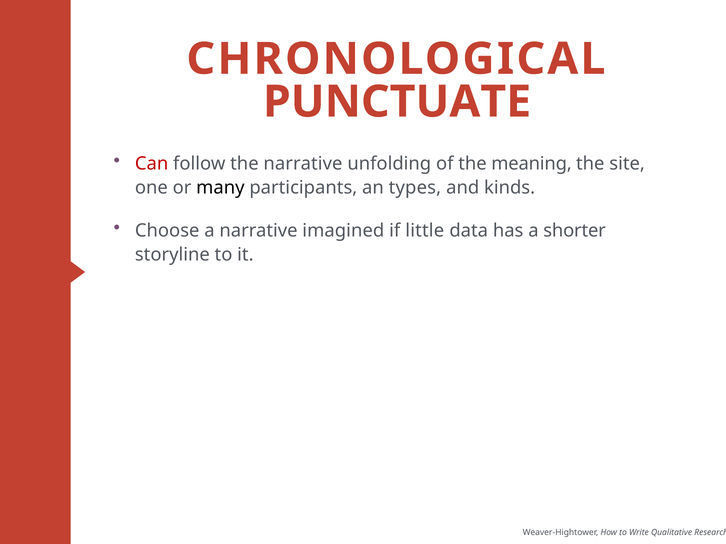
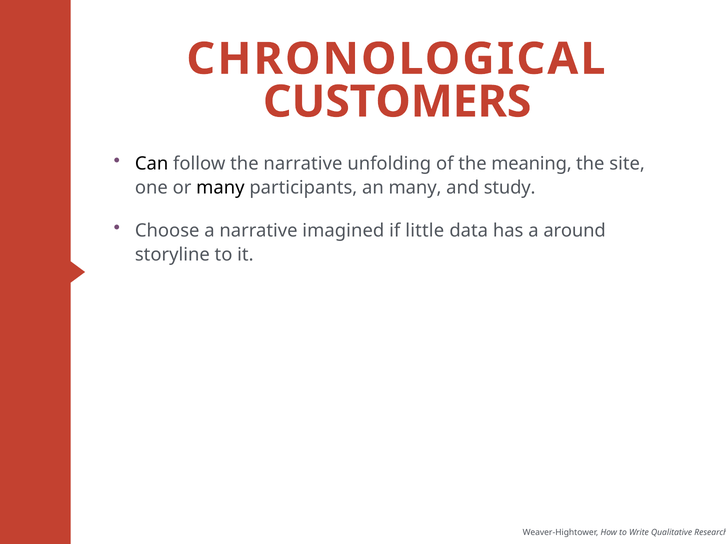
PUNCTUATE: PUNCTUATE -> CUSTOMERS
Can colour: red -> black
an types: types -> many
kinds: kinds -> study
shorter: shorter -> around
